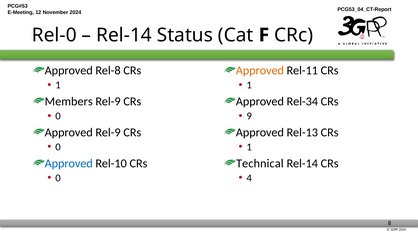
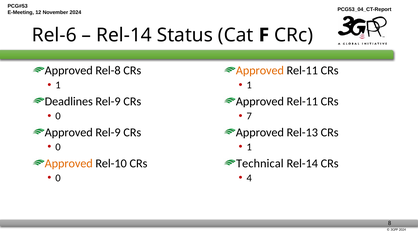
Rel-0: Rel-0 -> Rel-6
Members: Members -> Deadlines
Rel-34 at (302, 102): Rel-34 -> Rel-11
9: 9 -> 7
Approved at (69, 164) colour: blue -> orange
